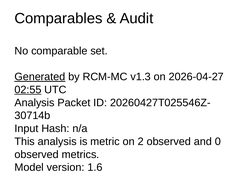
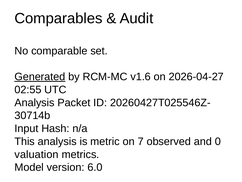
v1.3: v1.3 -> v1.6
02:55 underline: present -> none
2: 2 -> 7
observed at (37, 154): observed -> valuation
1.6: 1.6 -> 6.0
